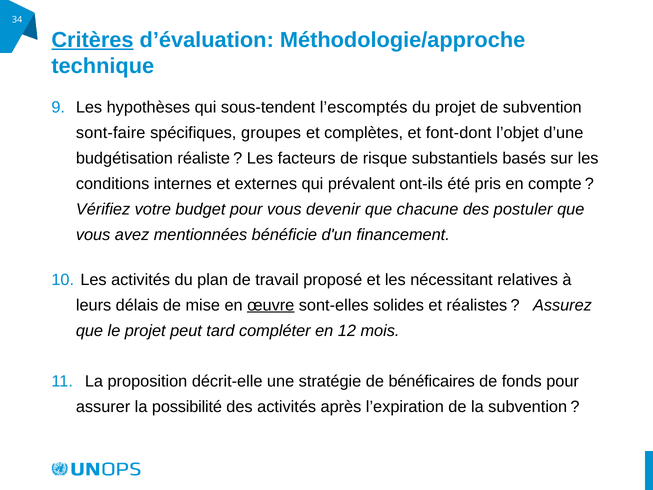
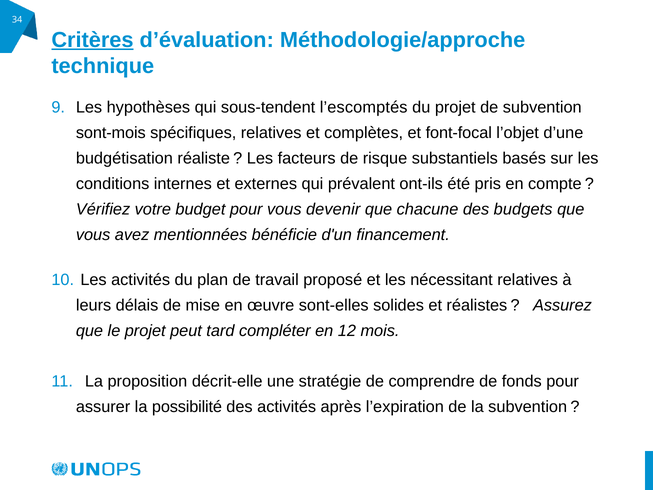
sont-faire: sont-faire -> sont-mois
spécifiques groupes: groupes -> relatives
font-dont: font-dont -> font-focal
postuler: postuler -> budgets
œuvre underline: present -> none
bénéficaires: bénéficaires -> comprendre
